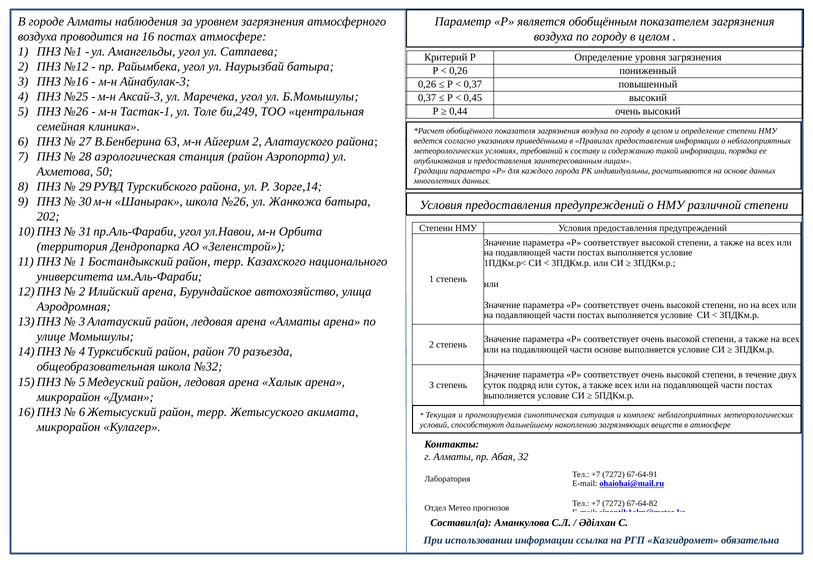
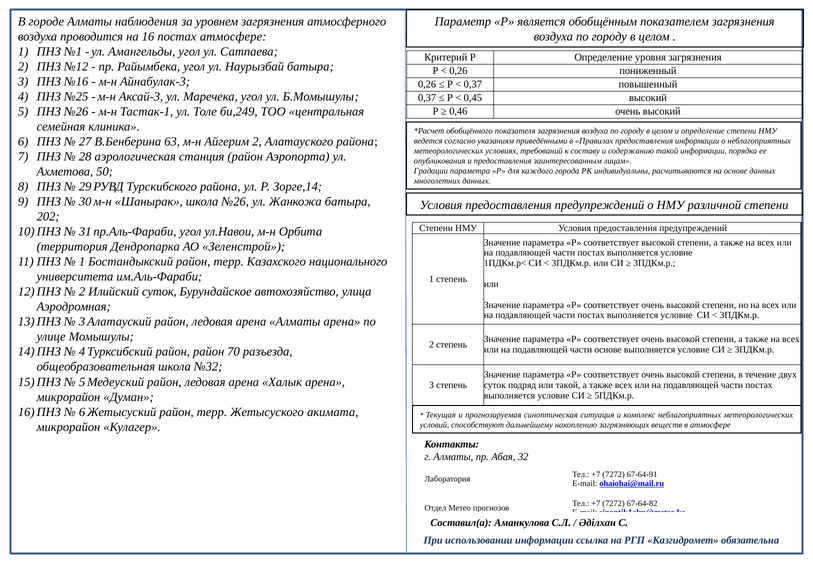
0,44: 0,44 -> 0,46
Илийский арена: арена -> суток
или суток: суток -> такой
